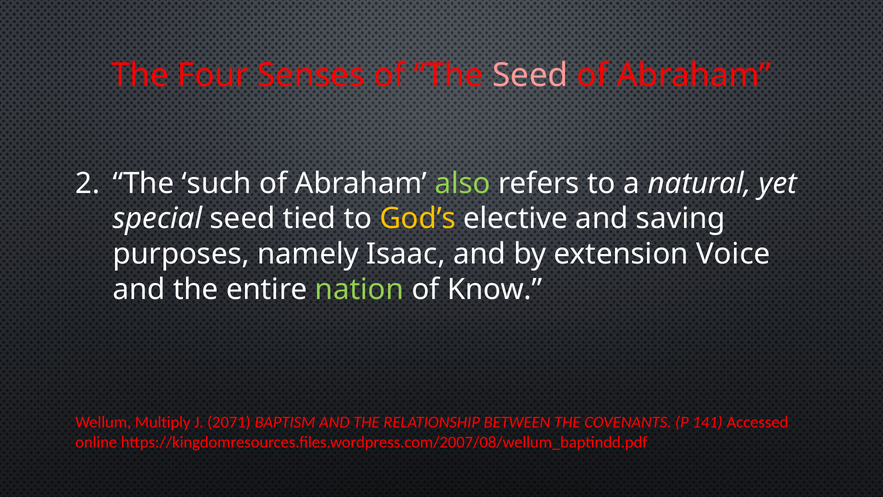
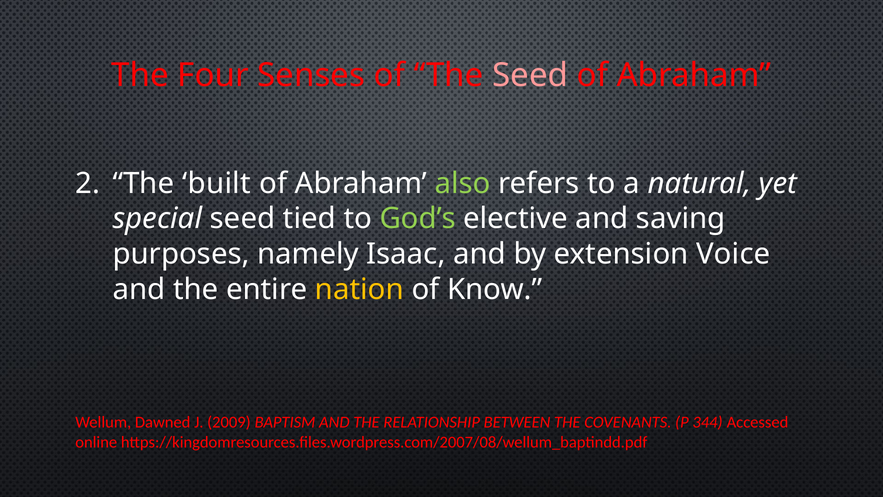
such: such -> built
God’s colour: yellow -> light green
nation colour: light green -> yellow
Multiply: Multiply -> Dawned
2071: 2071 -> 2009
141: 141 -> 344
